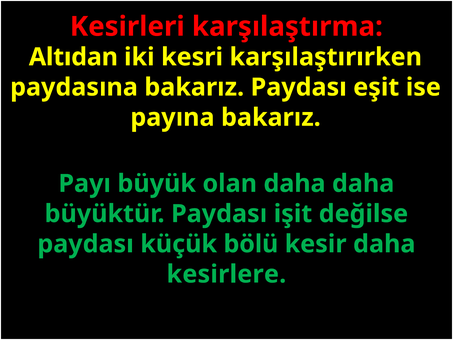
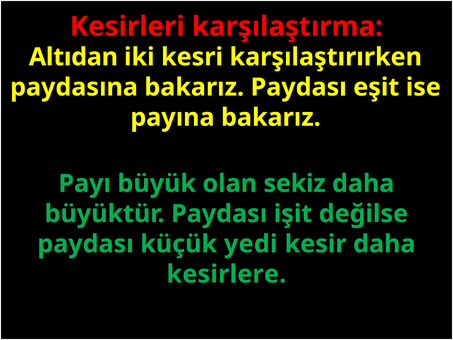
olan daha: daha -> sekiz
bölü: bölü -> yedi
